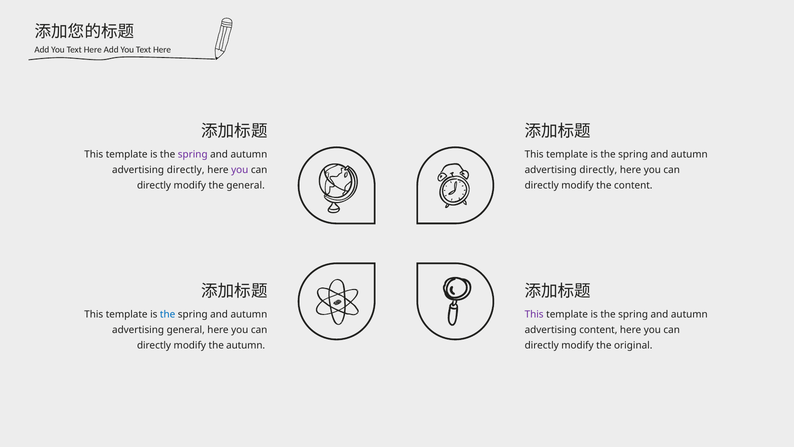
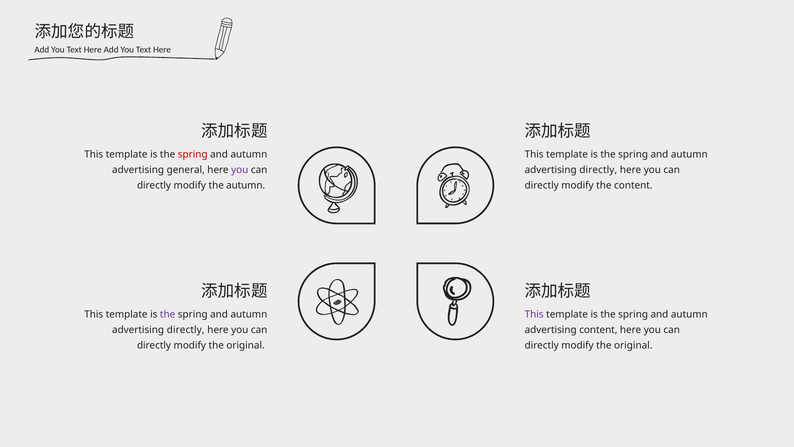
spring at (193, 155) colour: purple -> red
directly at (186, 170): directly -> general
the general: general -> autumn
the at (168, 314) colour: blue -> purple
general at (186, 330): general -> directly
autumn at (246, 345): autumn -> original
